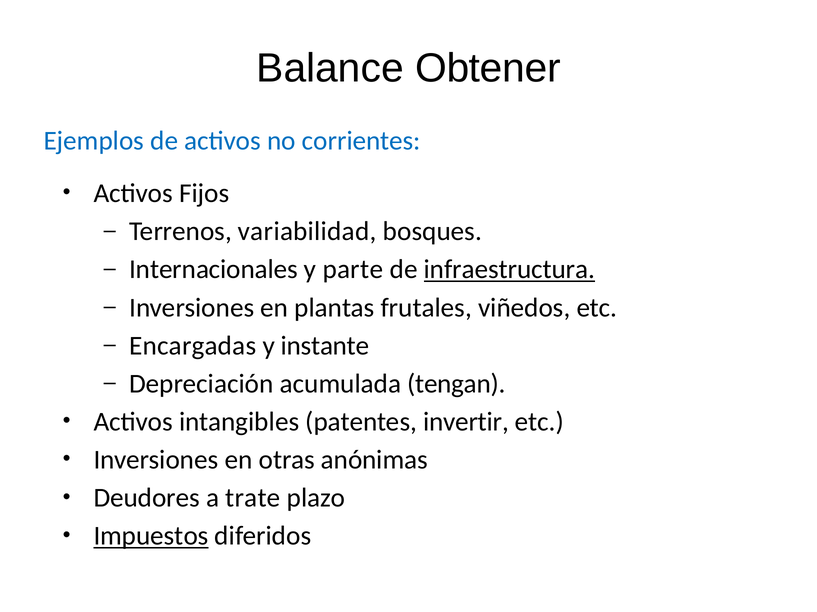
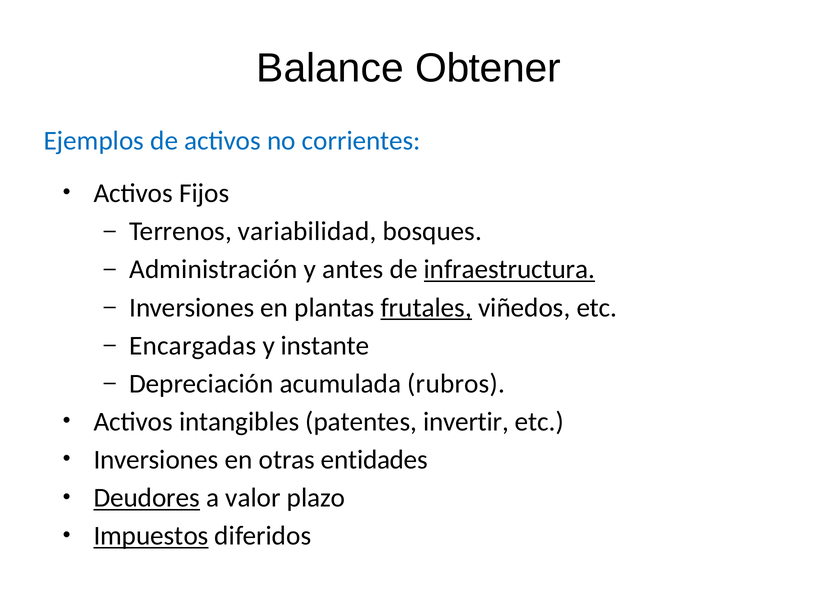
Internacionales: Internacionales -> Administración
parte: parte -> antes
frutales underline: none -> present
tengan: tengan -> rubros
anónimas: anónimas -> entidades
Deudores underline: none -> present
trate: trate -> valor
